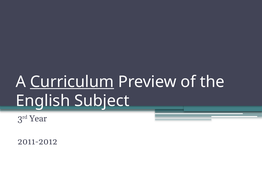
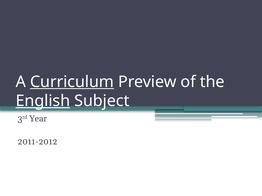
English underline: none -> present
